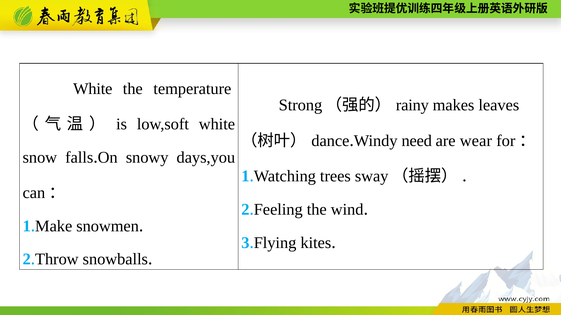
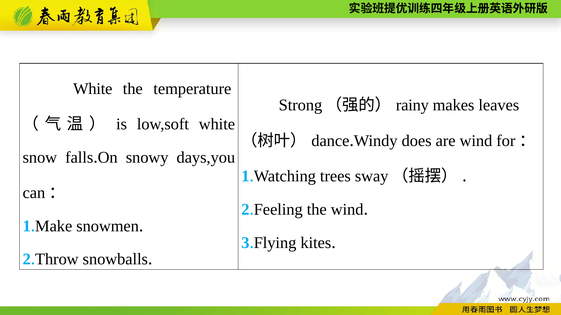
need: need -> does
are wear: wear -> wind
